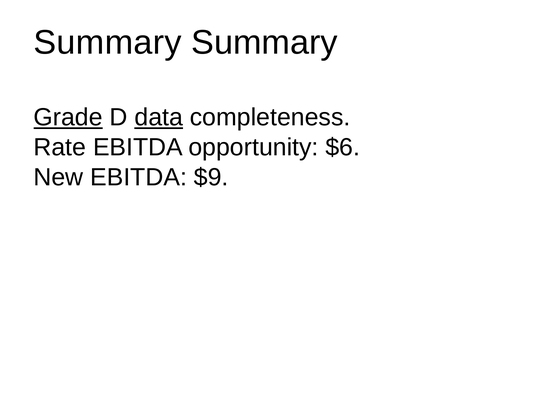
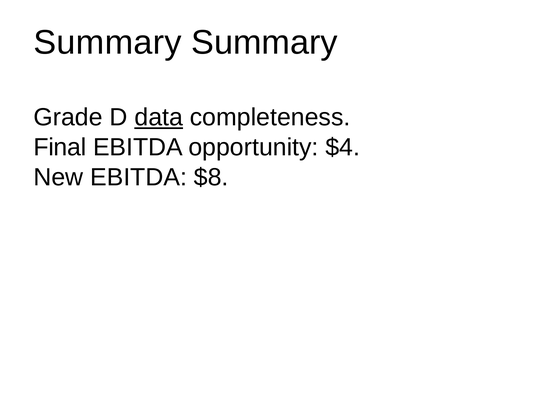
Grade underline: present -> none
Rate: Rate -> Final
$6: $6 -> $4
$9: $9 -> $8
